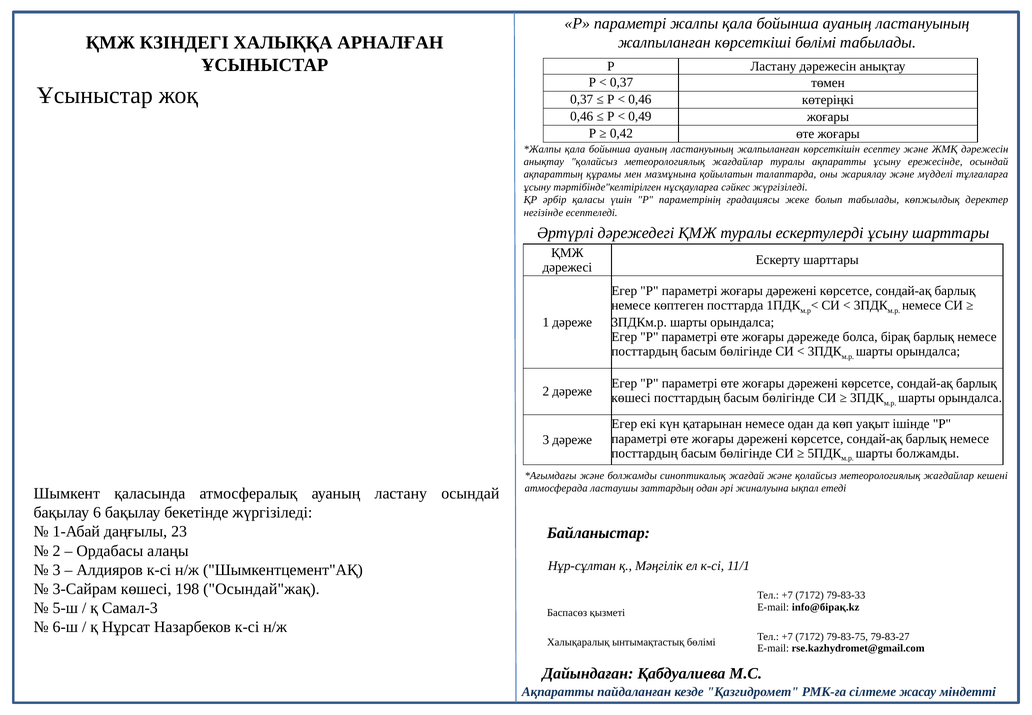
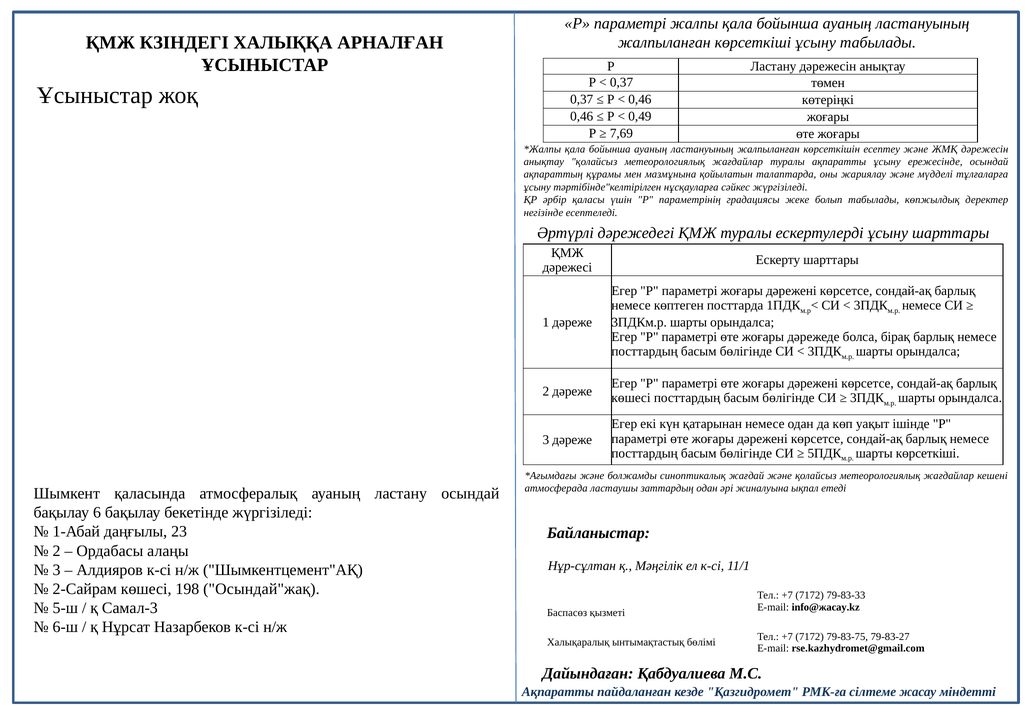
көрсеткіші бөлімі: бөлімі -> ұсыну
0,42: 0,42 -> 7,69
шарты болжамды: болжамды -> көрсеткіші
3-Сайрам: 3-Сайрам -> 2-Сайрам
info@бірақ.kz: info@бірақ.kz -> info@жасау.kz
